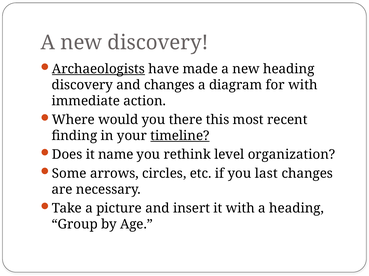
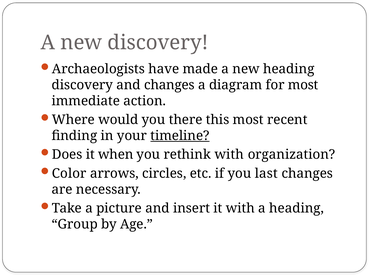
Archaeologists underline: present -> none
for with: with -> most
name: name -> when
rethink level: level -> with
Some: Some -> Color
